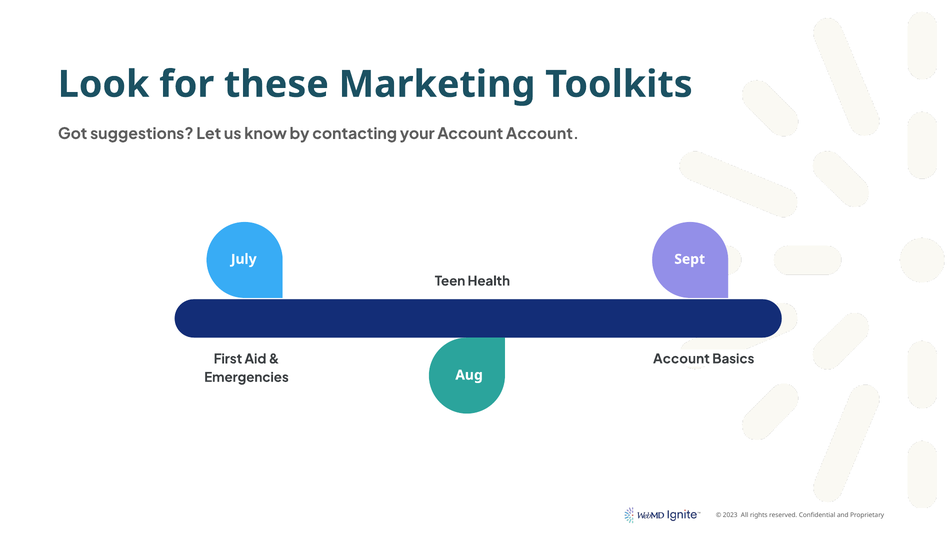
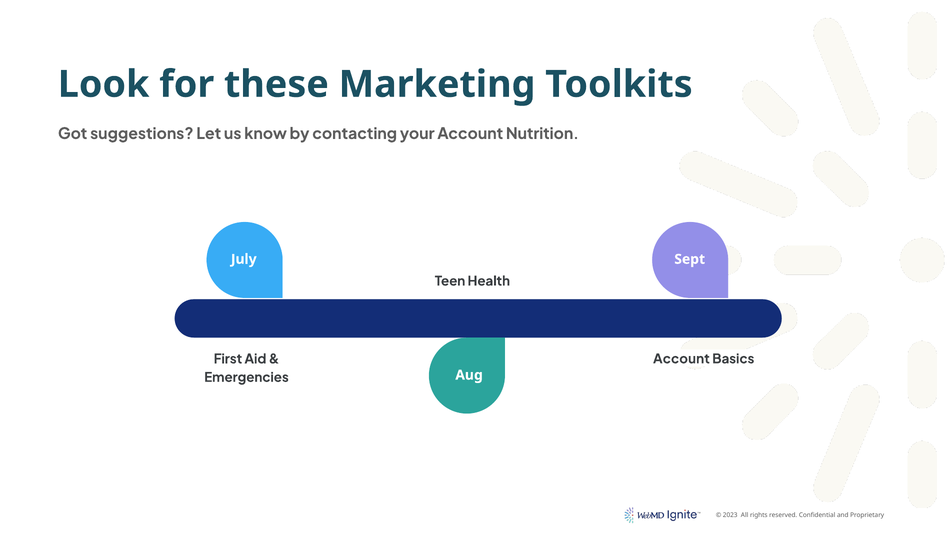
Account Account: Account -> Nutrition
